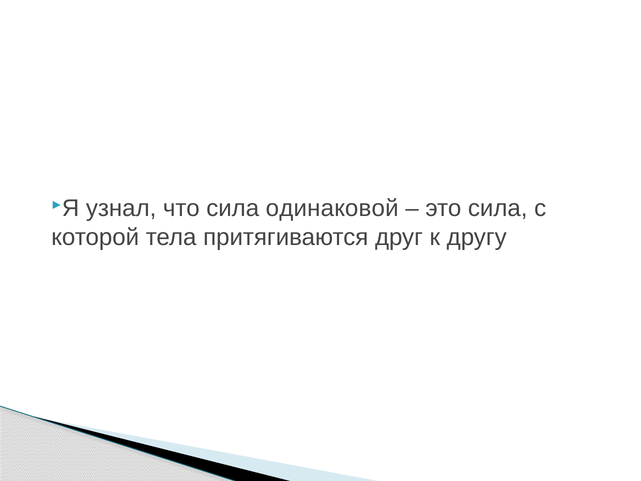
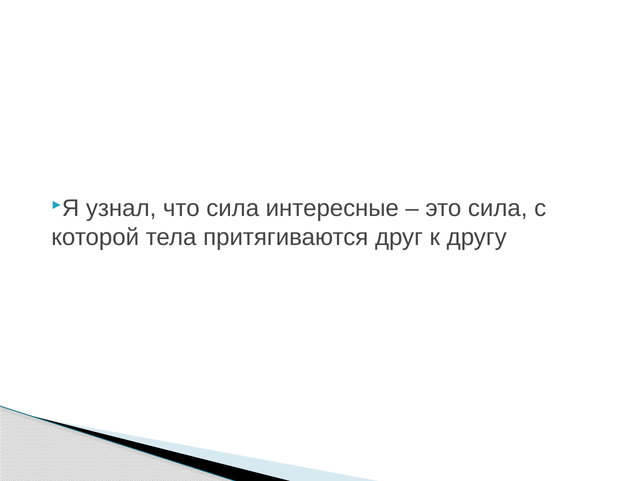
одинаковой: одинаковой -> интересные
